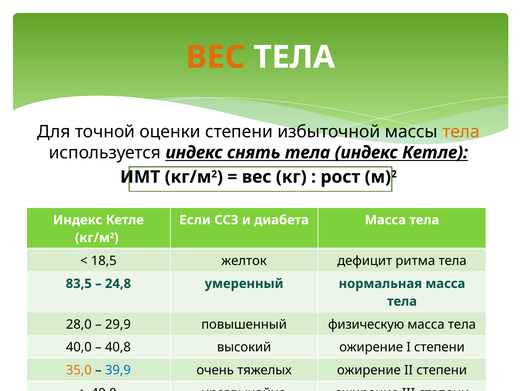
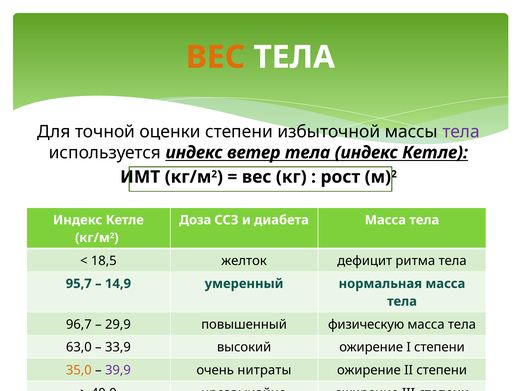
тела at (461, 132) colour: orange -> purple
снять: снять -> ветер
Если: Если -> Доза
83,5: 83,5 -> 95,7
24,8: 24,8 -> 14,9
28,0: 28,0 -> 96,7
40,0 at (79, 347): 40,0 -> 63,0
40,8: 40,8 -> 33,9
39,9 colour: blue -> purple
тяжелых: тяжелых -> нитраты
